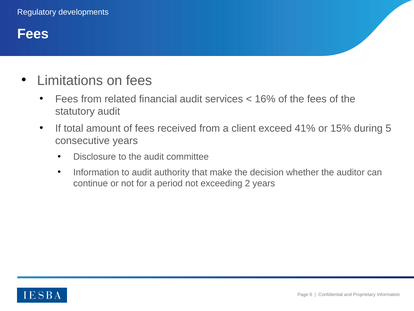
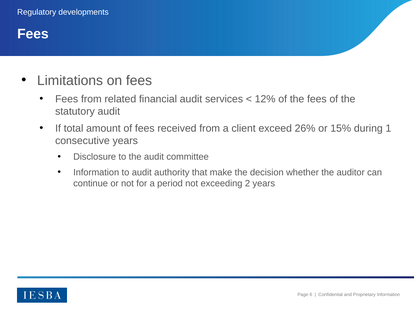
16%: 16% -> 12%
41%: 41% -> 26%
5: 5 -> 1
